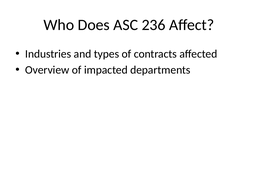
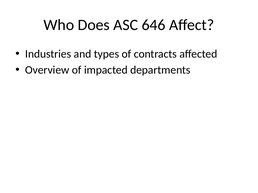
236: 236 -> 646
